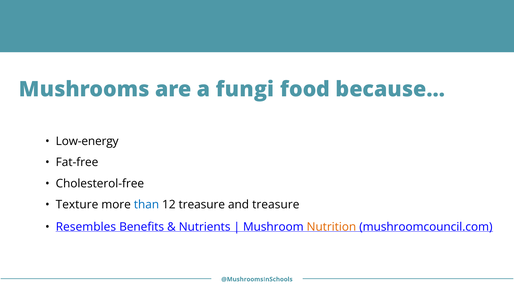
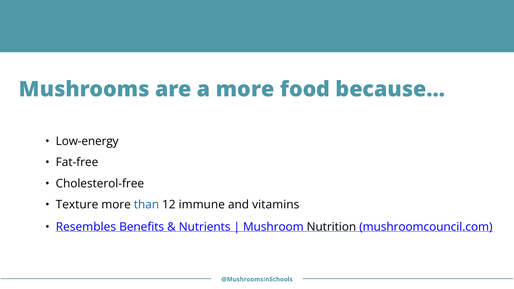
a fungi: fungi -> more
12 treasure: treasure -> immune
and treasure: treasure -> vitamins
Nutrition colour: orange -> black
